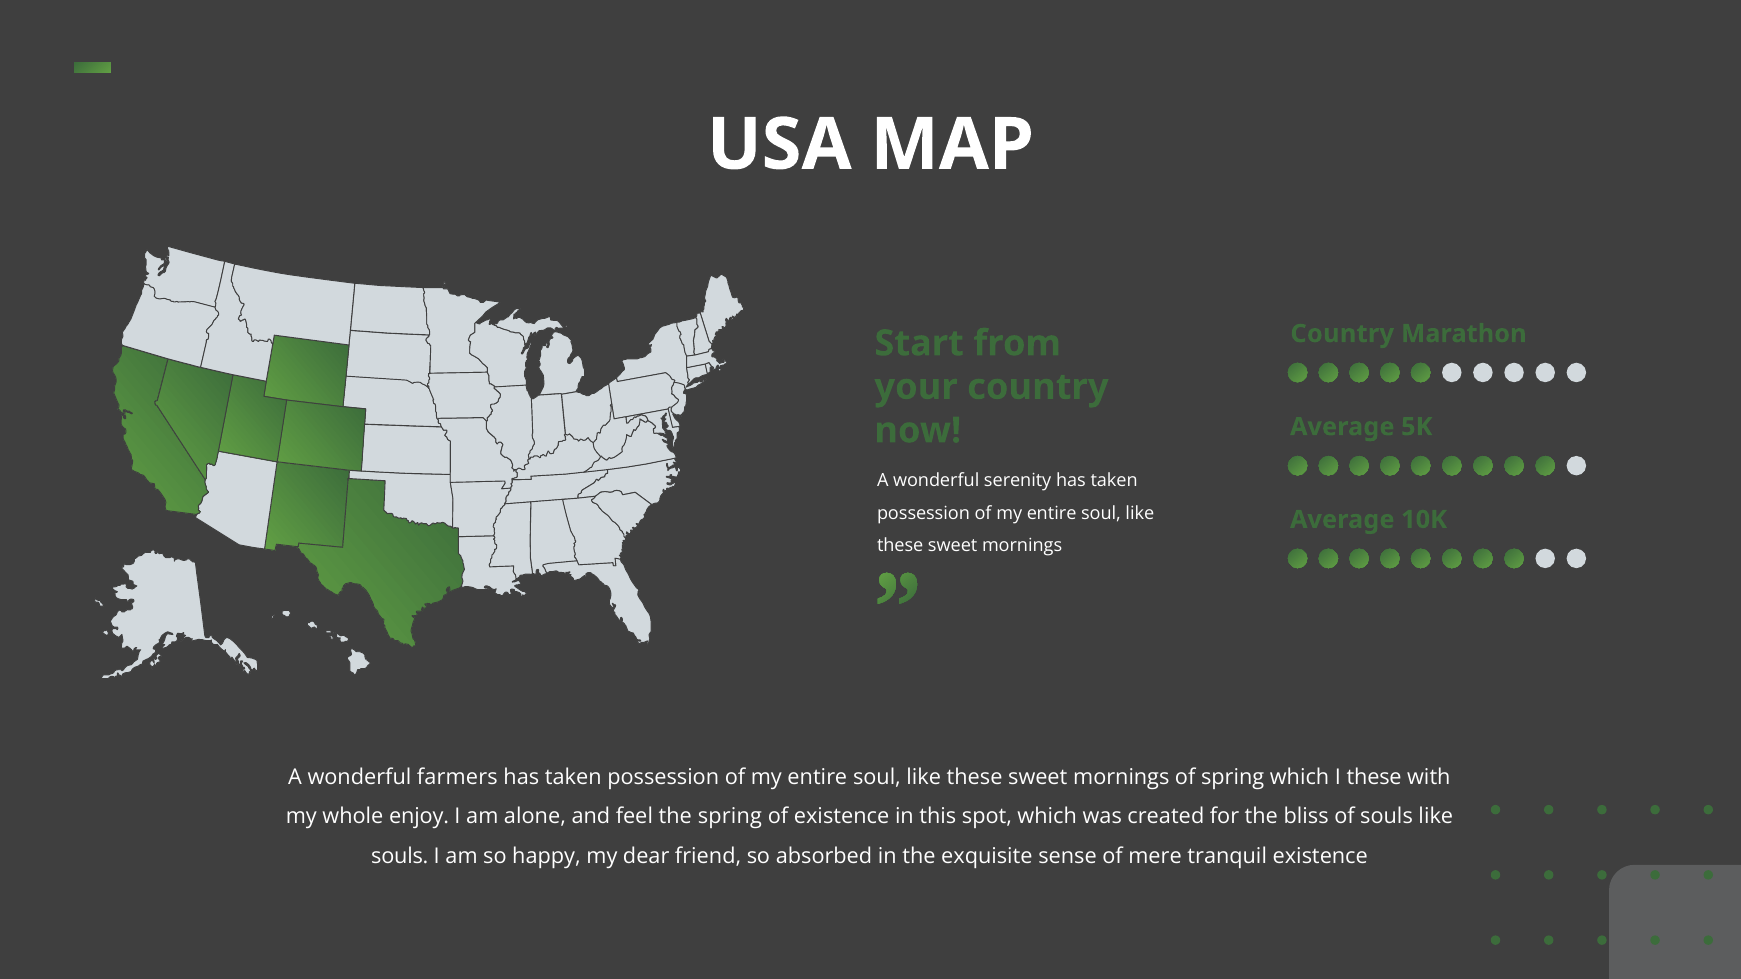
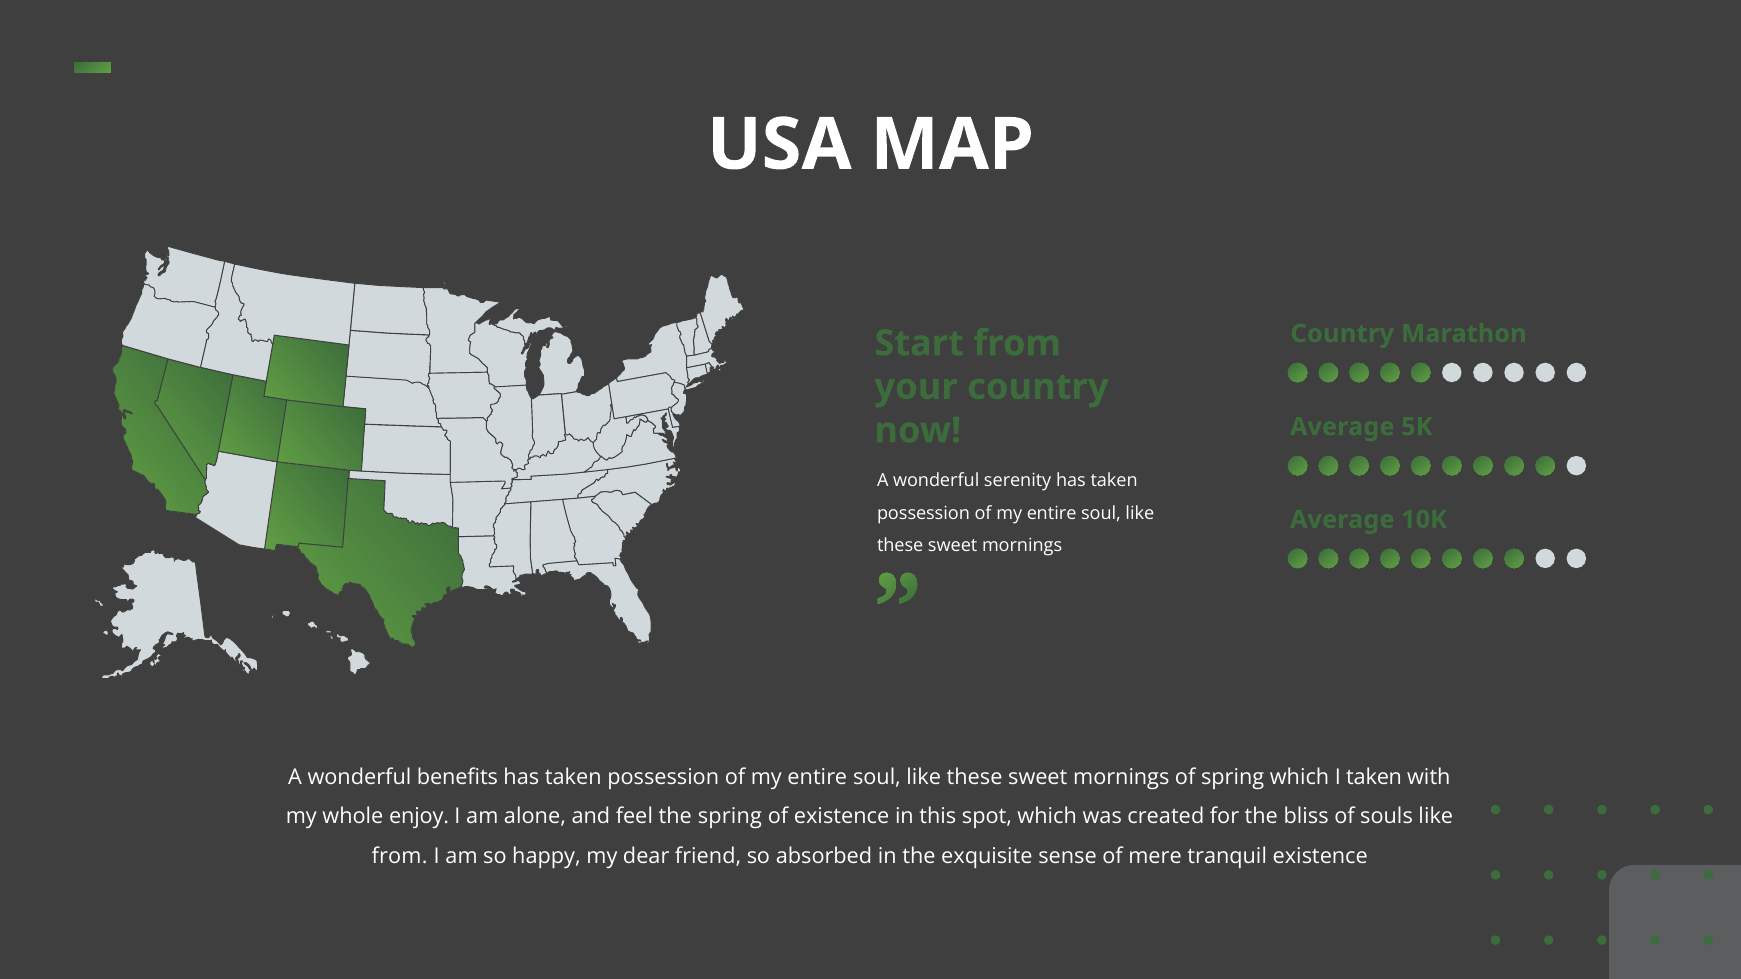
farmers: farmers -> benefits
I these: these -> taken
souls at (400, 856): souls -> from
